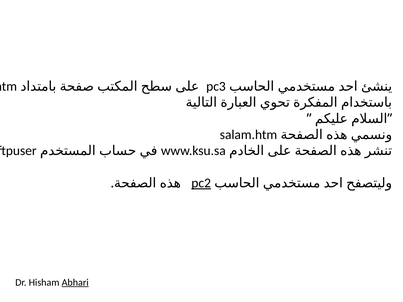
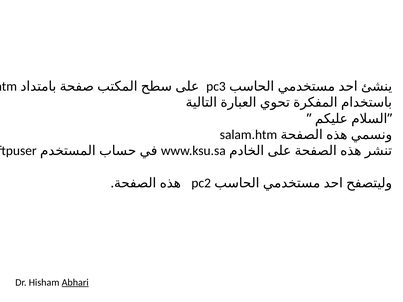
pc2 underline: present -> none
